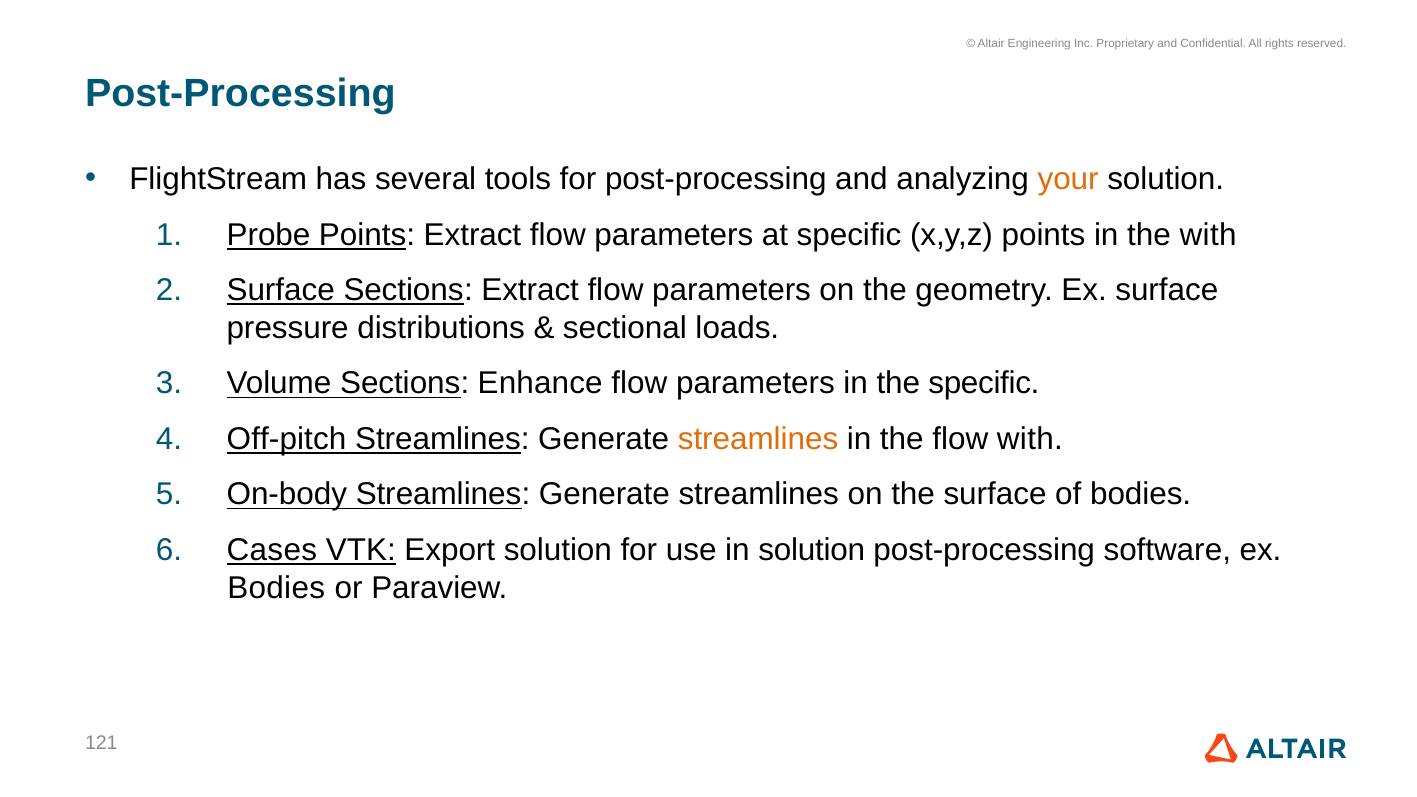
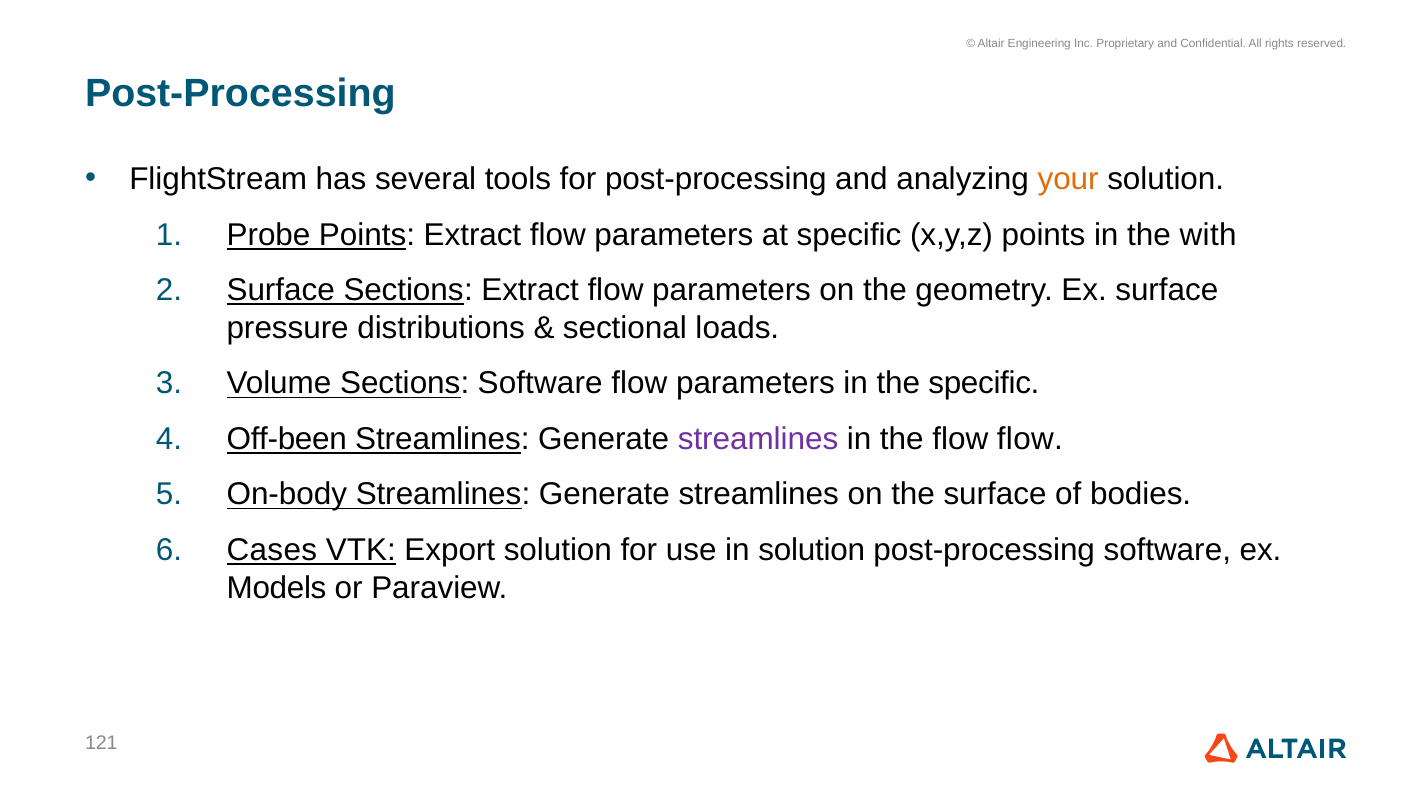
Sections Enhance: Enhance -> Software
Off-pitch: Off-pitch -> Off-been
streamlines at (758, 439) colour: orange -> purple
flow with: with -> flow
Bodies at (276, 588): Bodies -> Models
